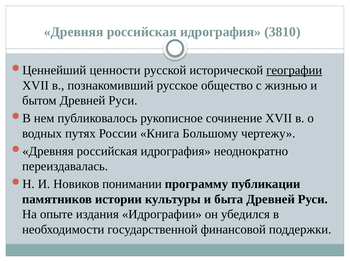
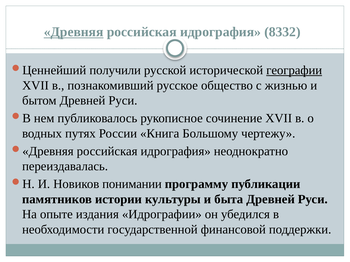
Древняя underline: none -> present
3810: 3810 -> 8332
ценности: ценности -> получили
